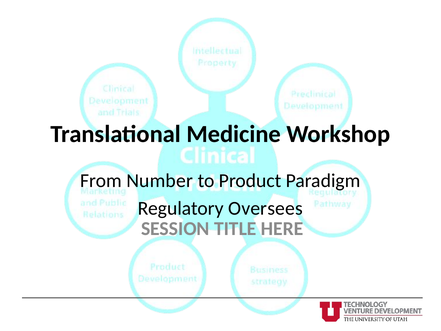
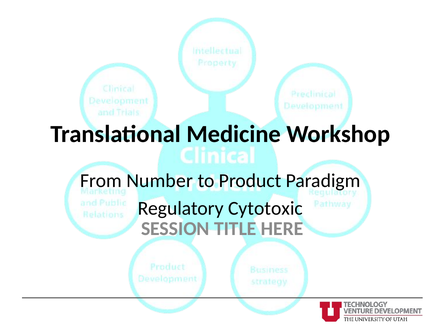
Oversees: Oversees -> Cytotoxic
